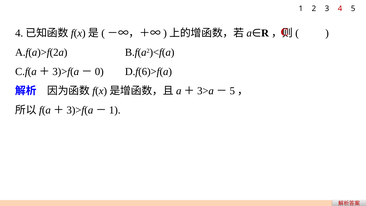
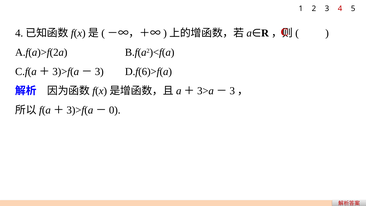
0 at (99, 72): 0 -> 3
5 at (232, 91): 5 -> 3
1 at (115, 110): 1 -> 0
